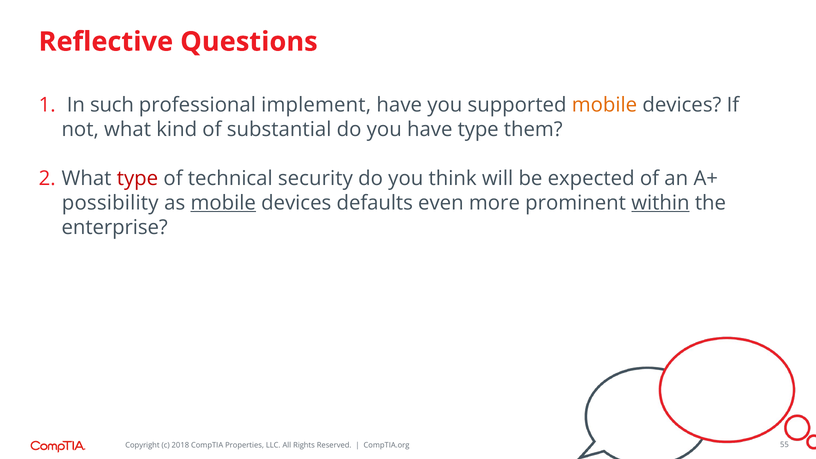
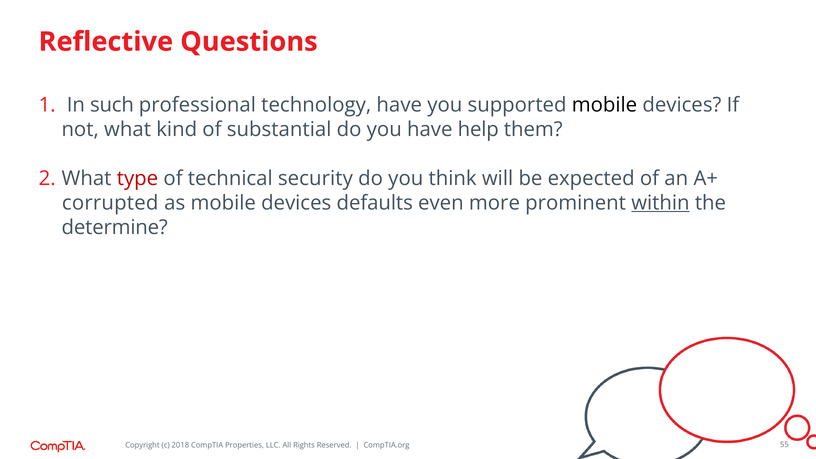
implement: implement -> technology
mobile at (604, 105) colour: orange -> black
have type: type -> help
possibility: possibility -> corrupted
mobile at (223, 203) underline: present -> none
enterprise: enterprise -> determine
